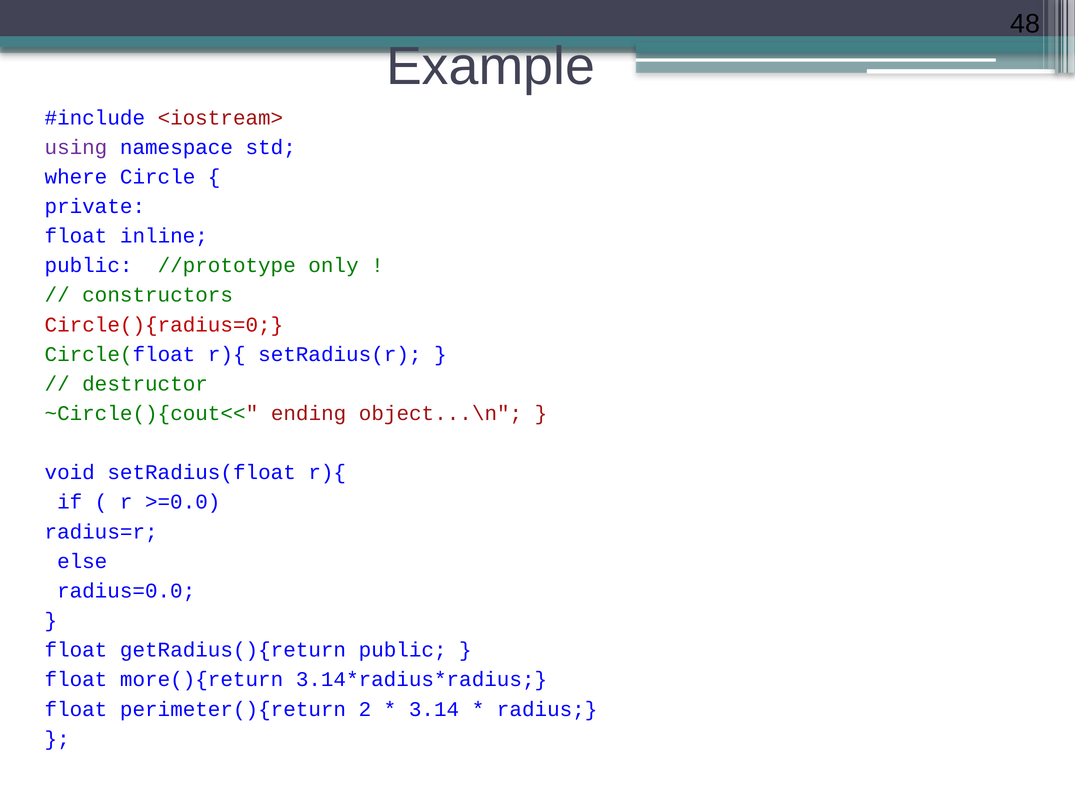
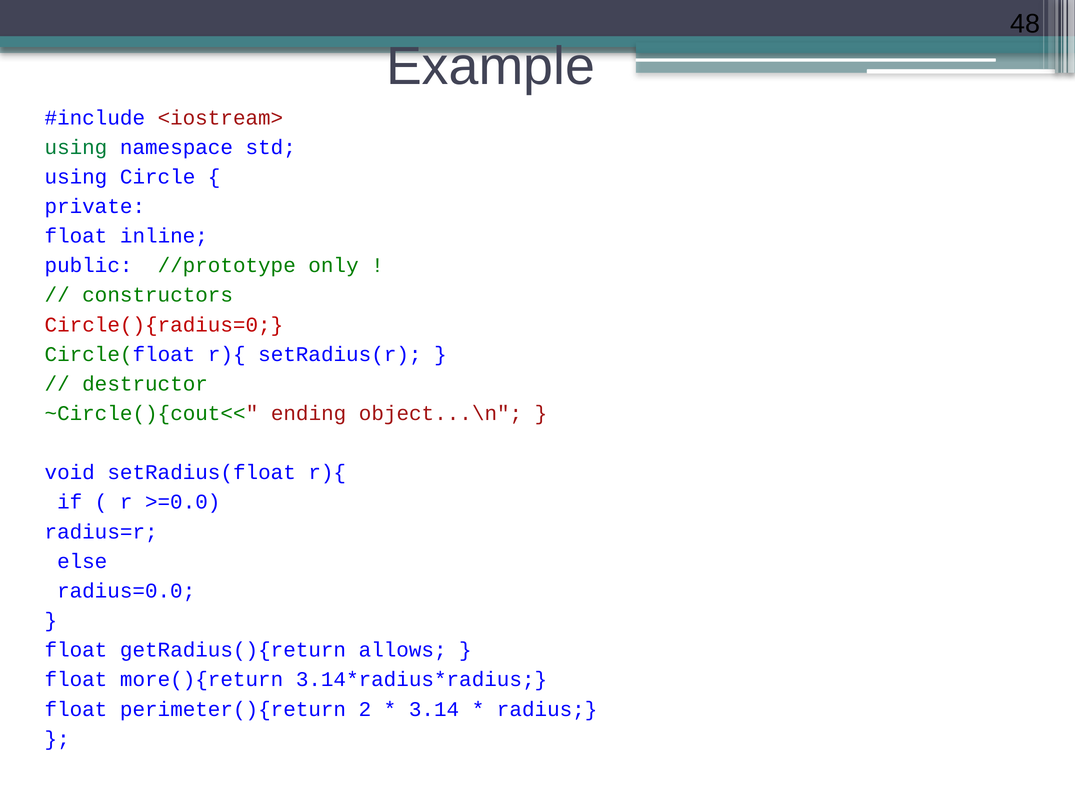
using at (76, 147) colour: purple -> green
where at (76, 177): where -> using
getRadius(){return public: public -> allows
